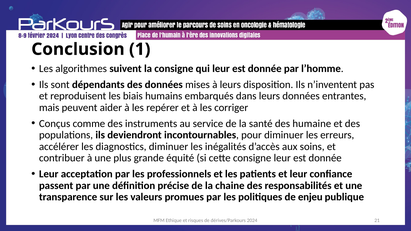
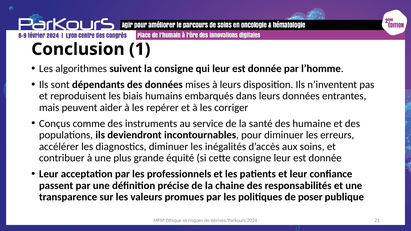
enjeu: enjeu -> poser
